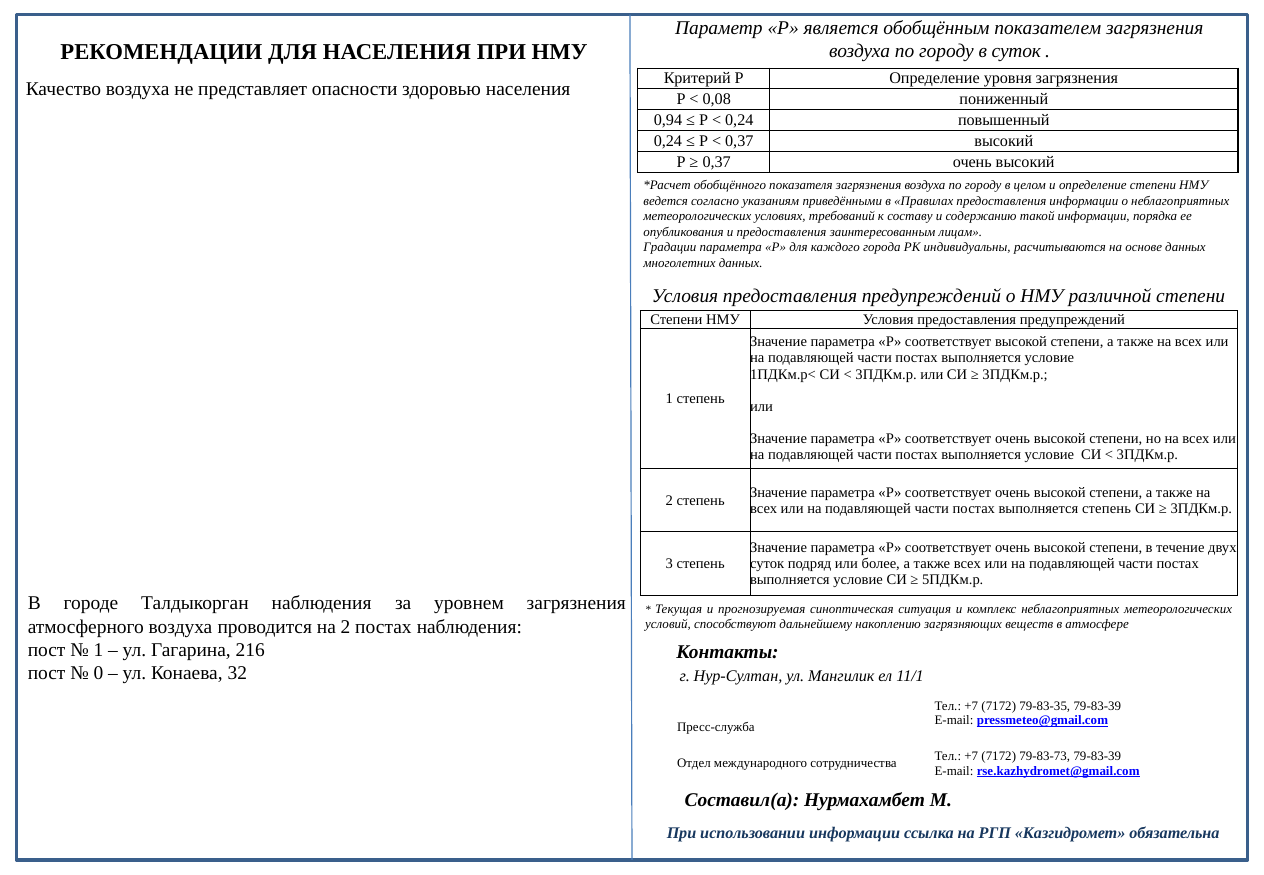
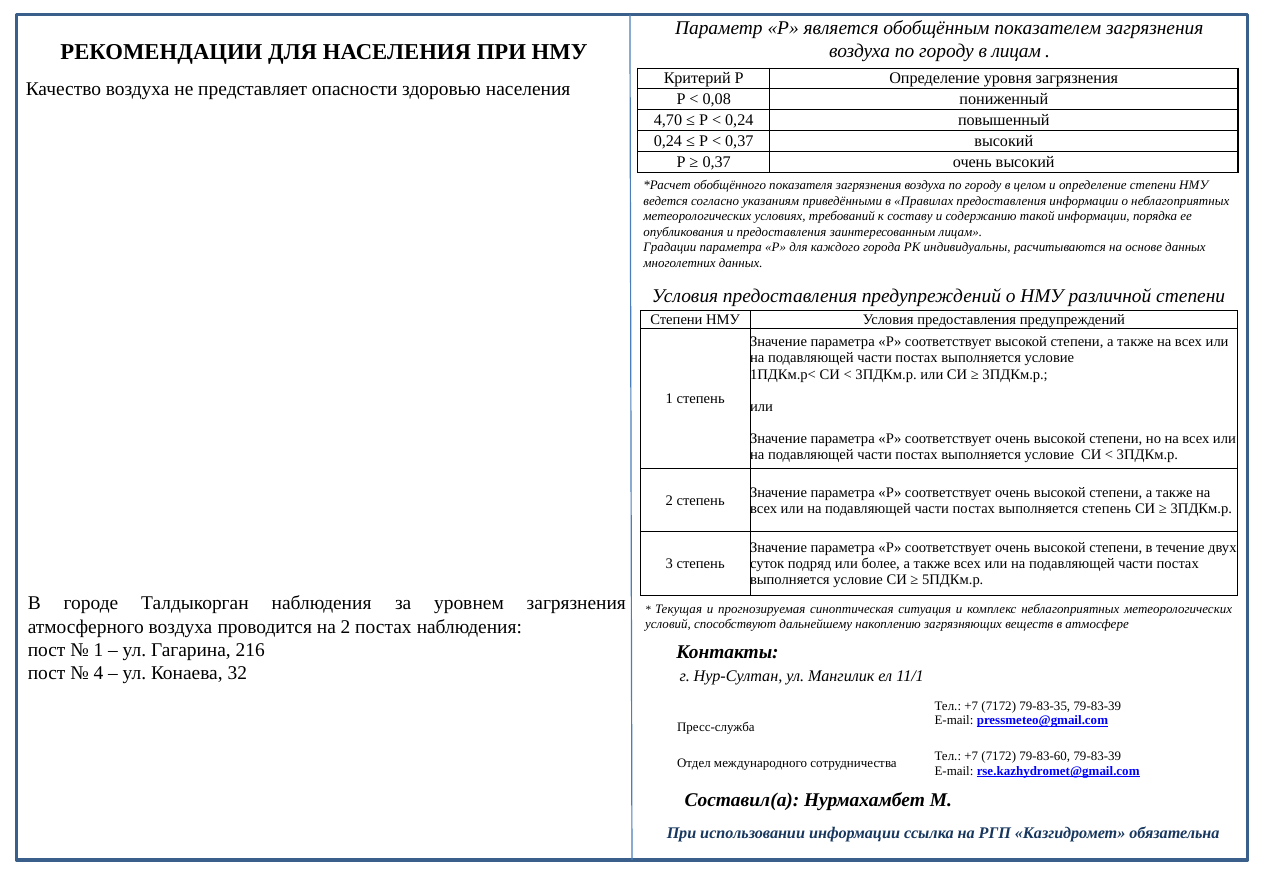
в суток: суток -> лицам
0,94: 0,94 -> 4,70
0: 0 -> 4
79-83-73: 79-83-73 -> 79-83-60
